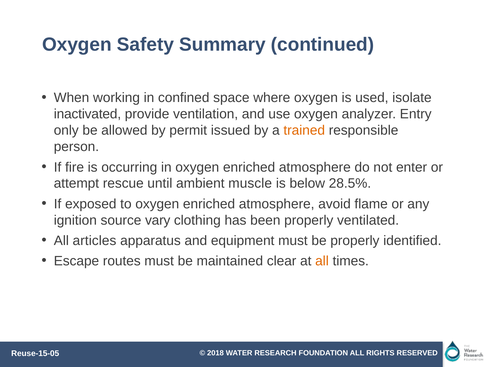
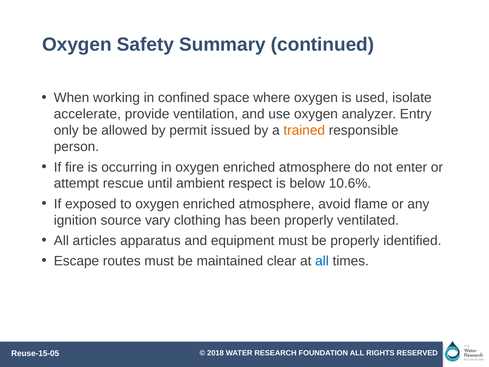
inactivated: inactivated -> accelerate
muscle: muscle -> respect
28.5%: 28.5% -> 10.6%
all at (322, 261) colour: orange -> blue
